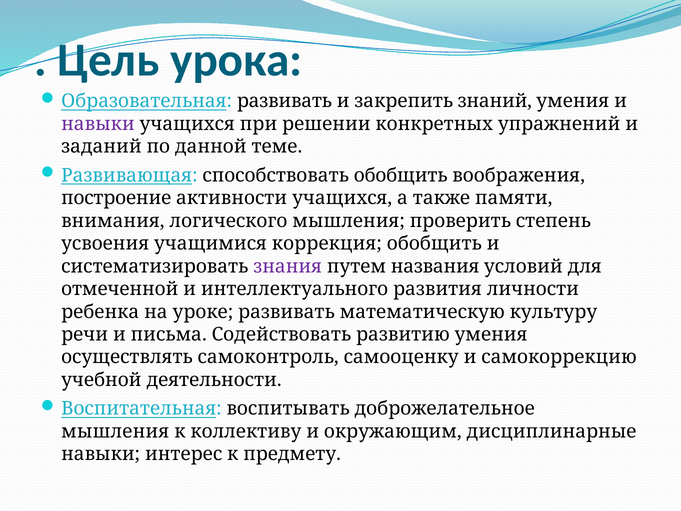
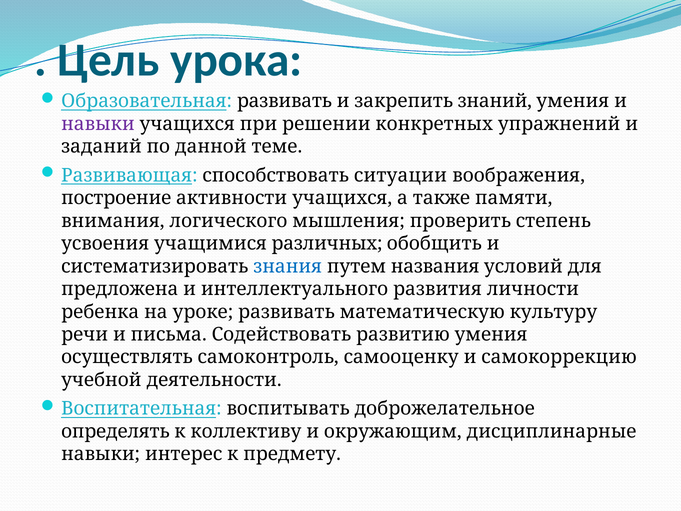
способствовать обобщить: обобщить -> ситуации
коррекция: коррекция -> различных
знания colour: purple -> blue
отмеченной: отмеченной -> предложена
мышления at (115, 431): мышления -> определять
